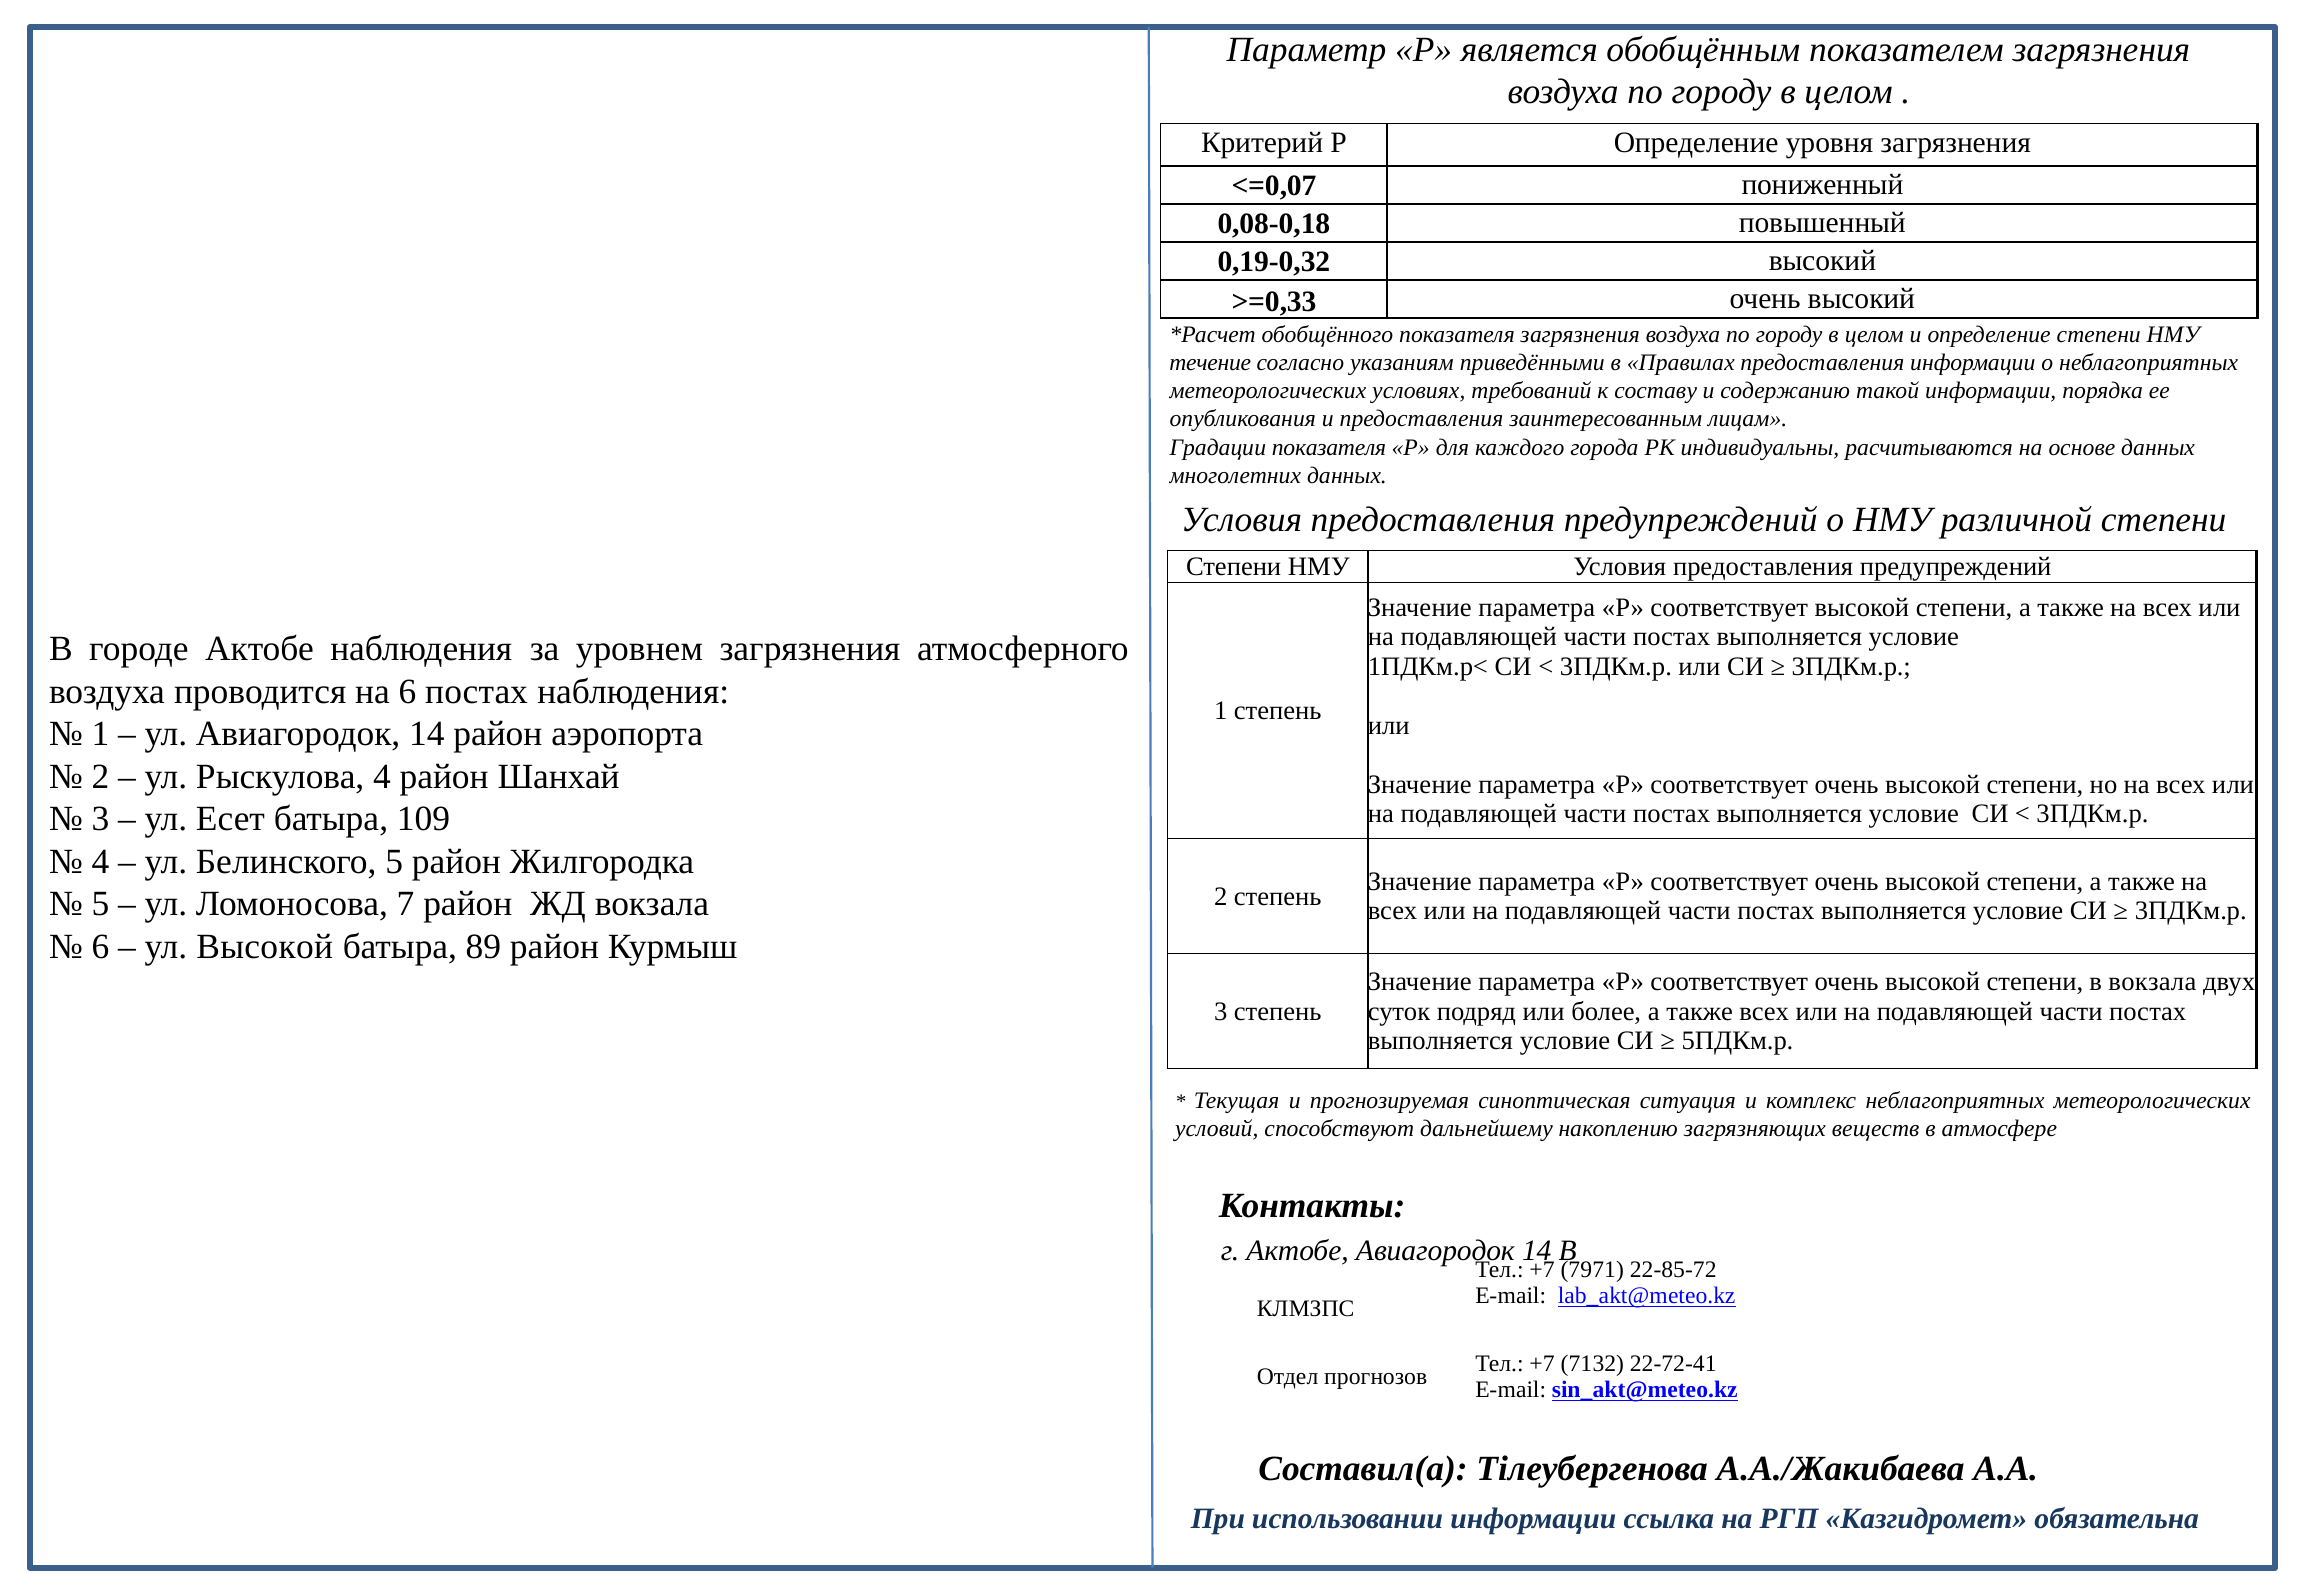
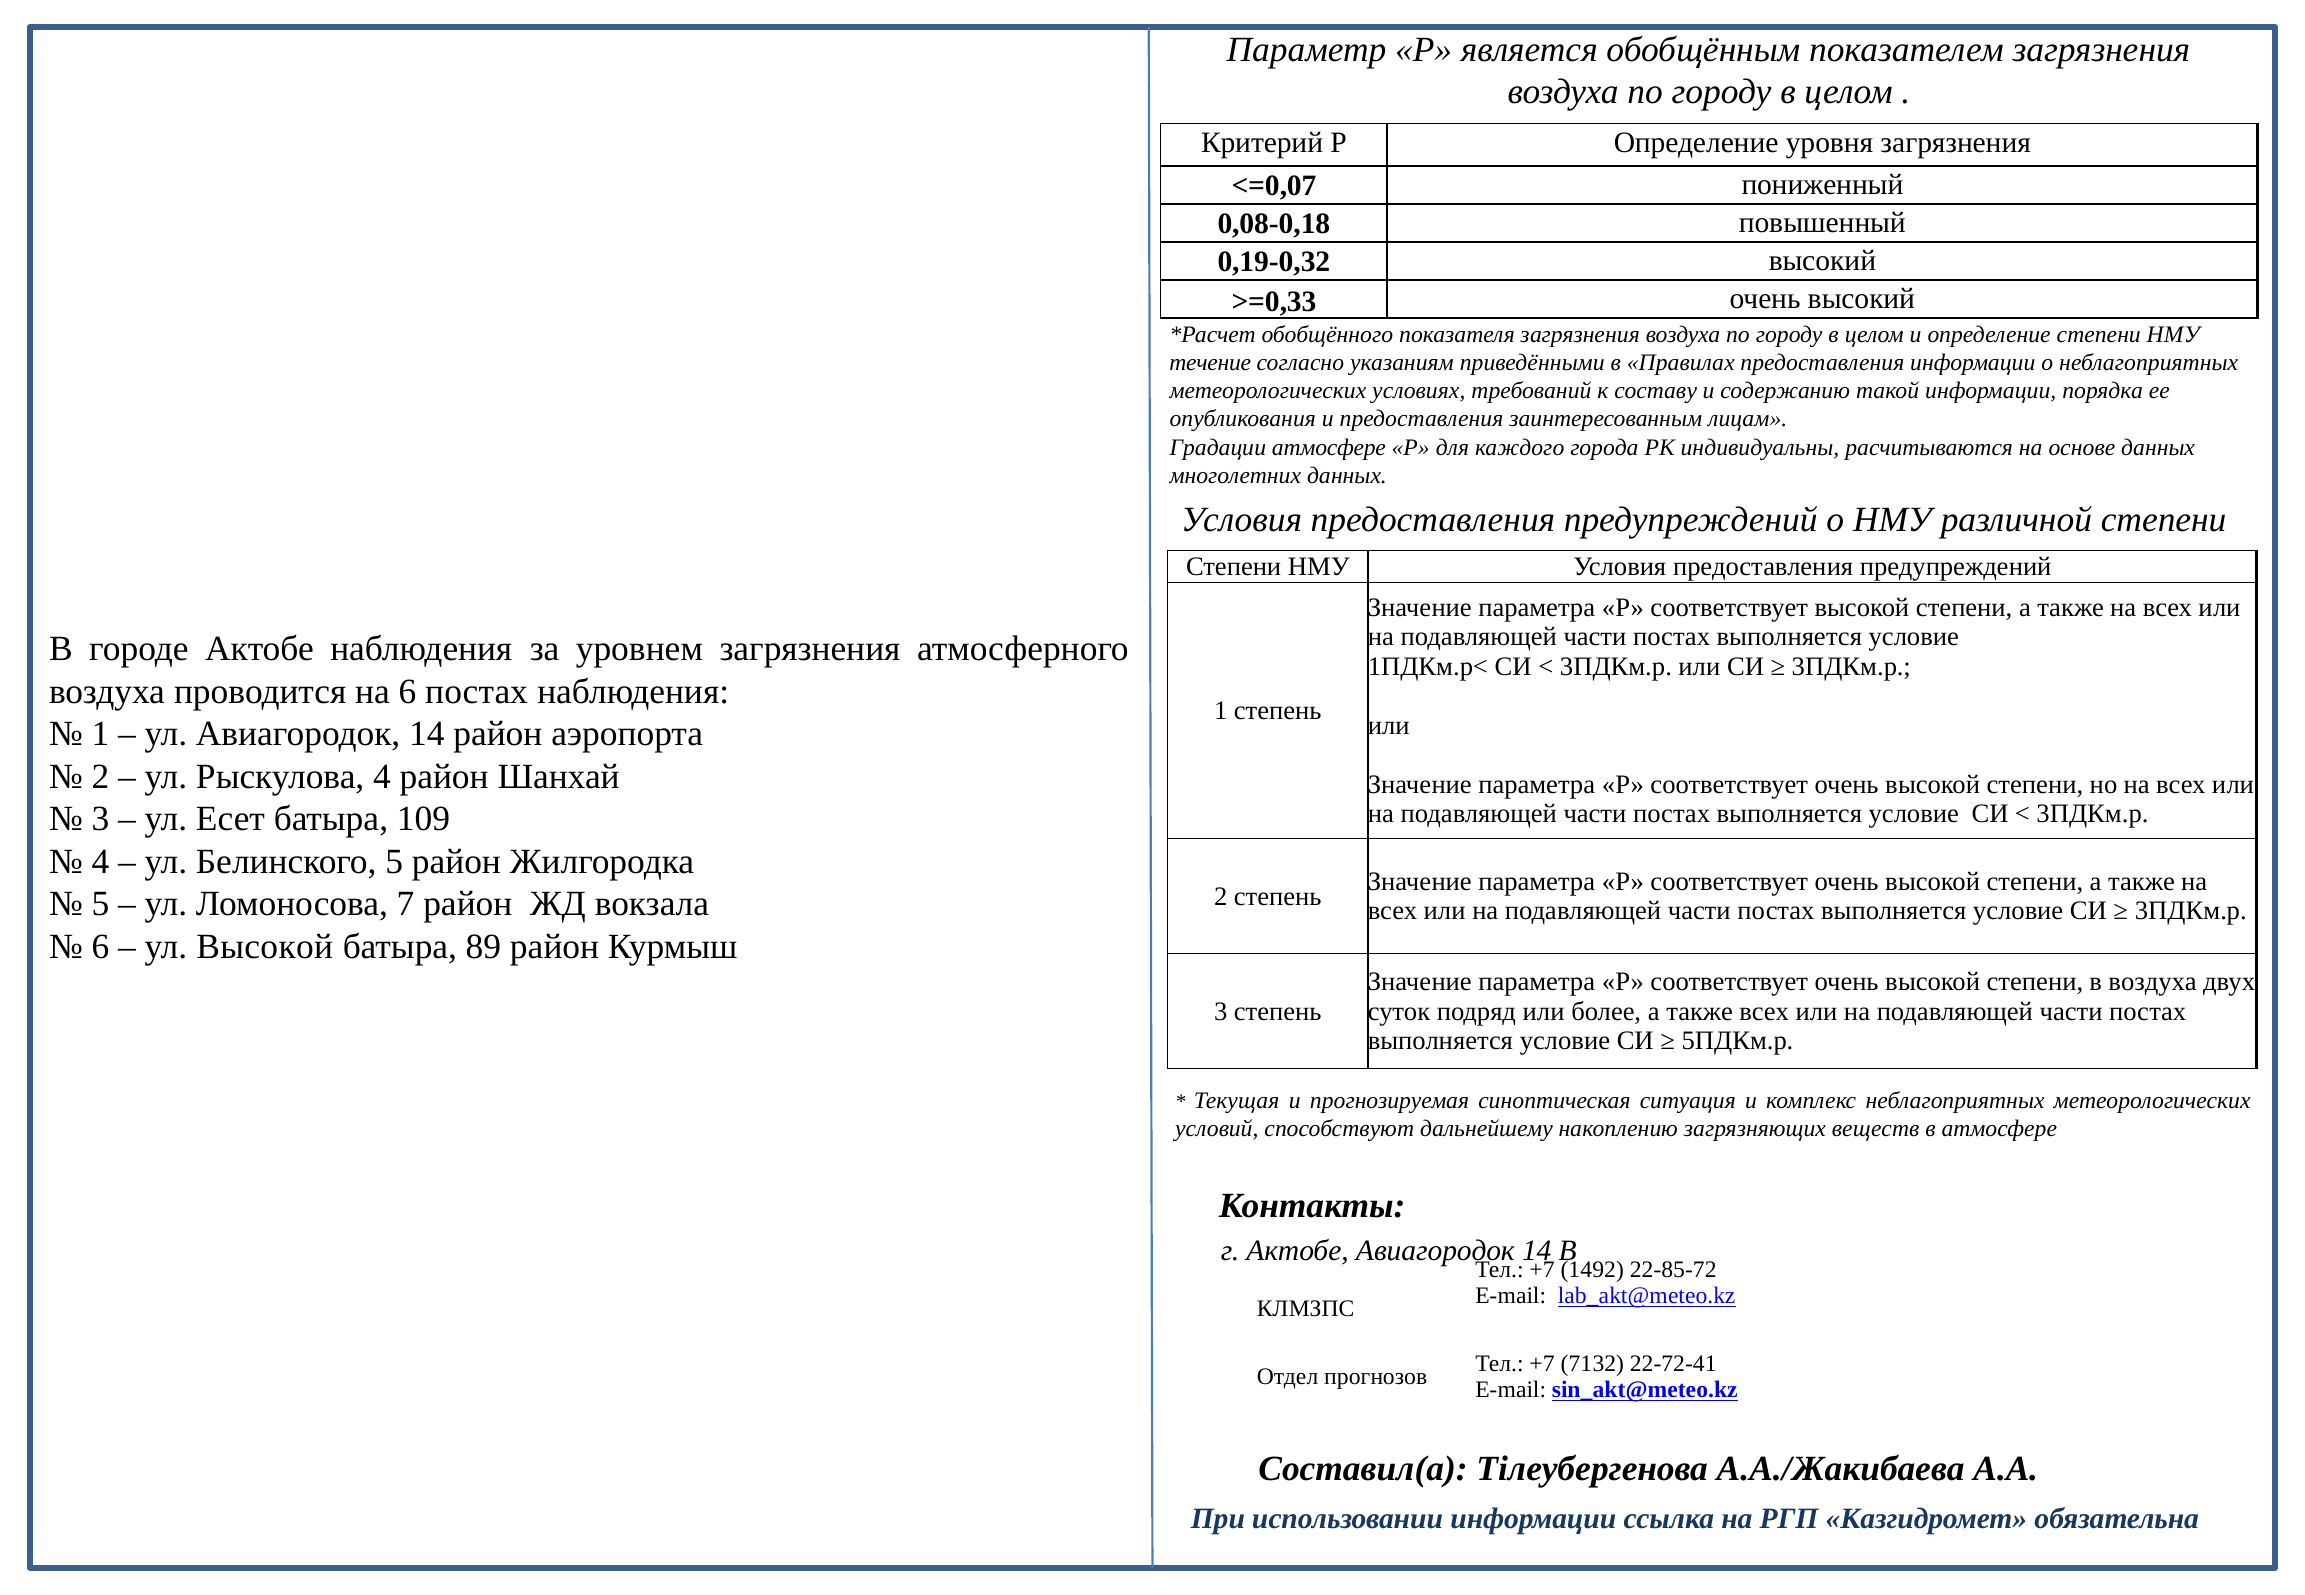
Градации показателя: показателя -> атмосфере
в вокзала: вокзала -> воздуха
7971: 7971 -> 1492
